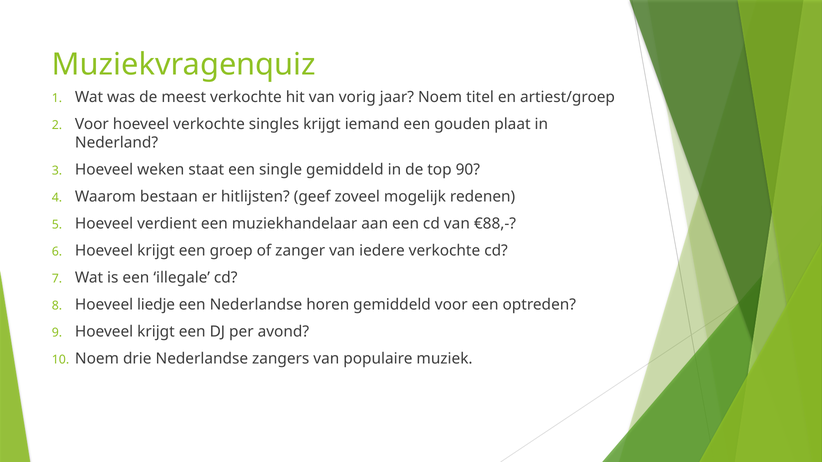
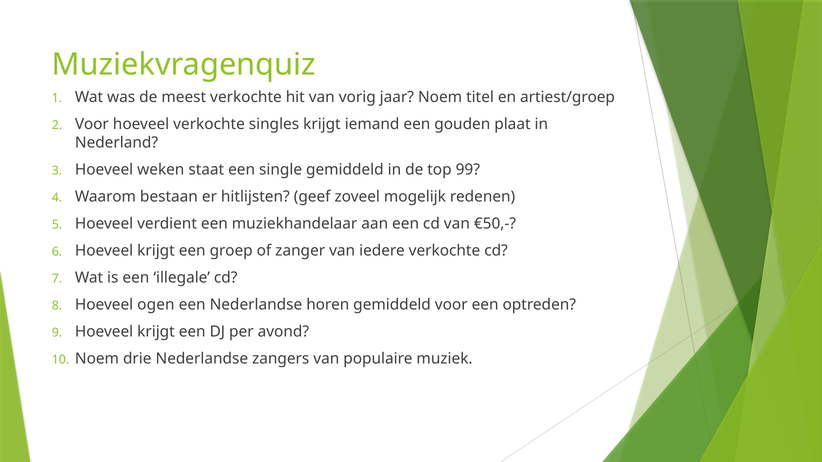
90: 90 -> 99
€88,-: €88,- -> €50,-
liedje: liedje -> ogen
